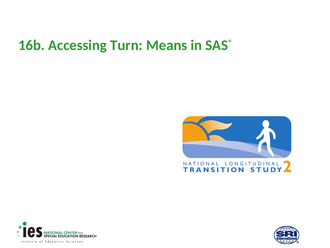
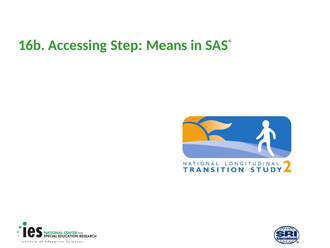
Turn: Turn -> Step
